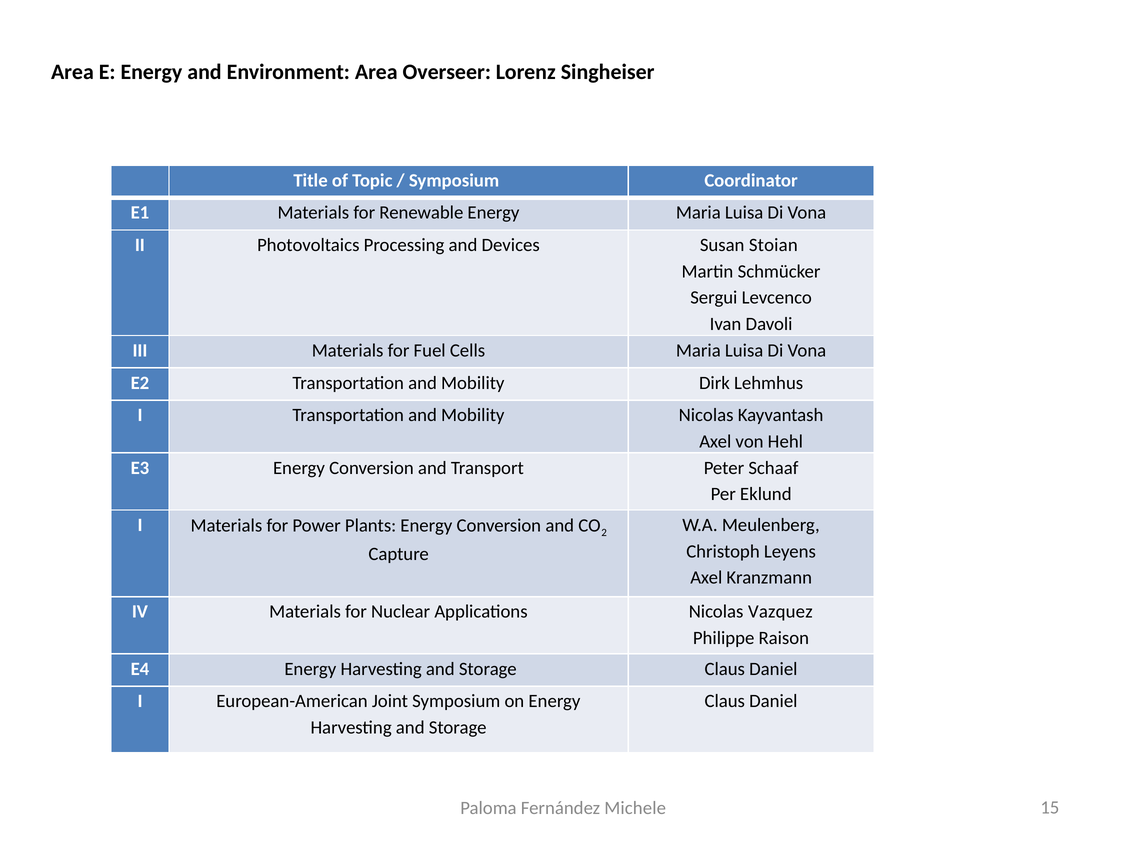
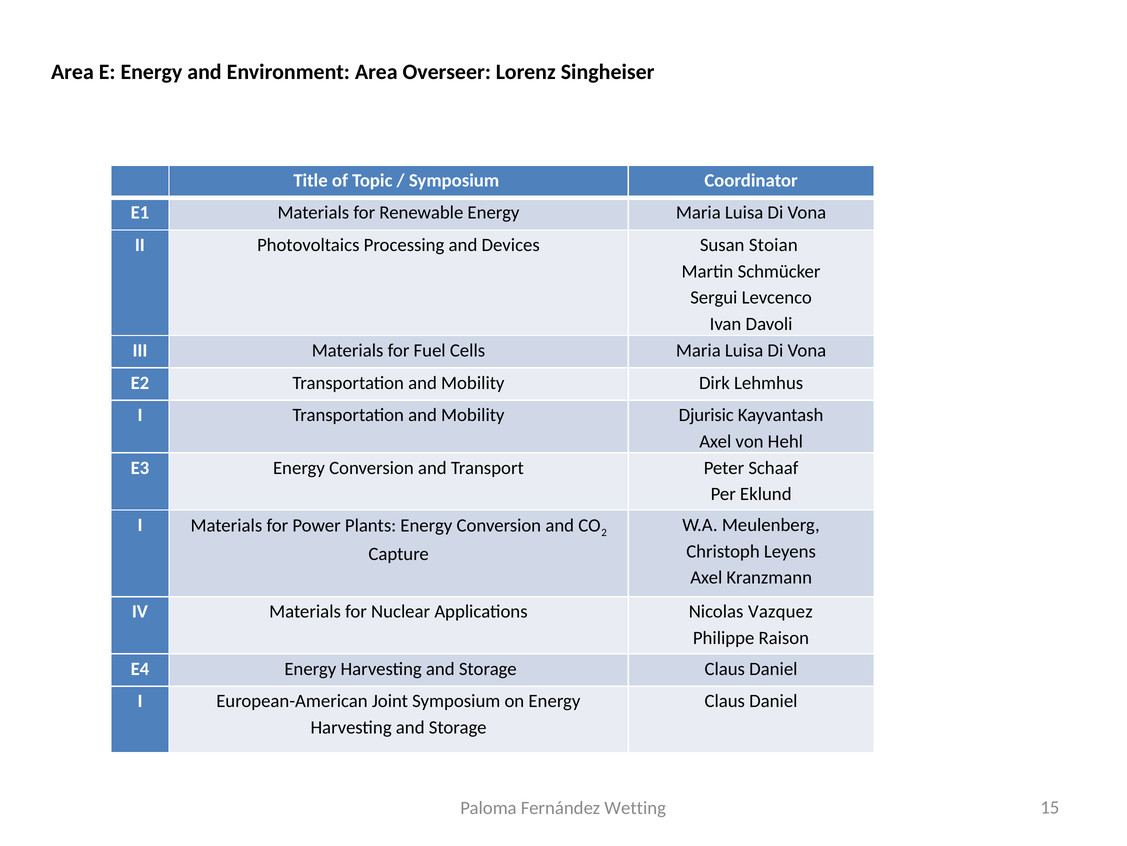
Mobility Nicolas: Nicolas -> Djurisic
Michele: Michele -> Wetting
